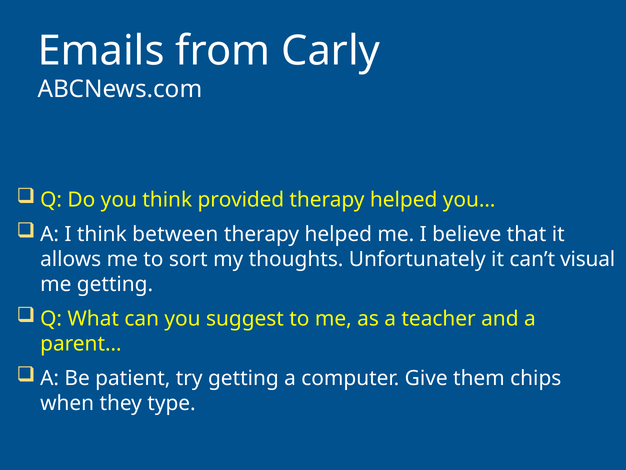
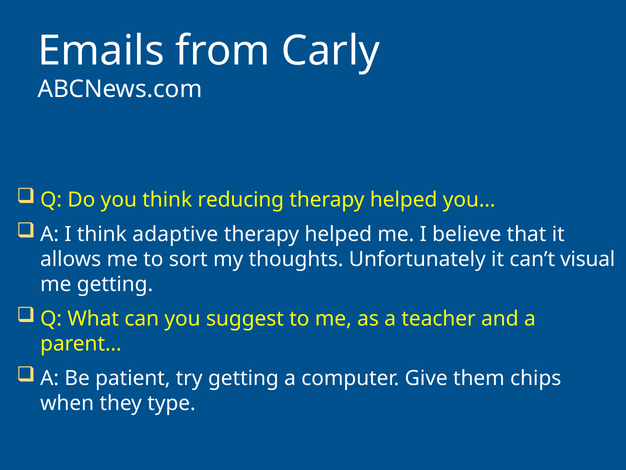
provided: provided -> reducing
between: between -> adaptive
